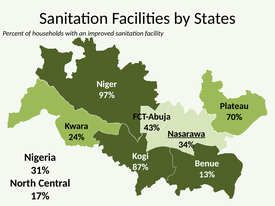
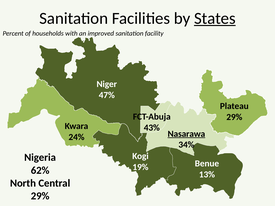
States underline: none -> present
97%: 97% -> 47%
70% at (234, 117): 70% -> 29%
87%: 87% -> 19%
31%: 31% -> 62%
17% at (40, 196): 17% -> 29%
